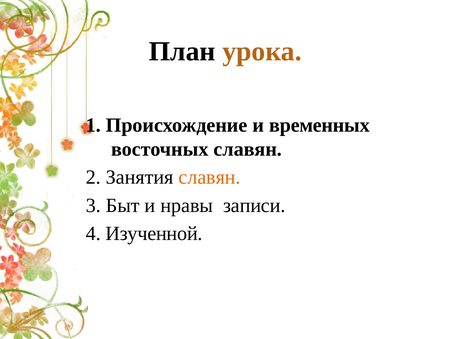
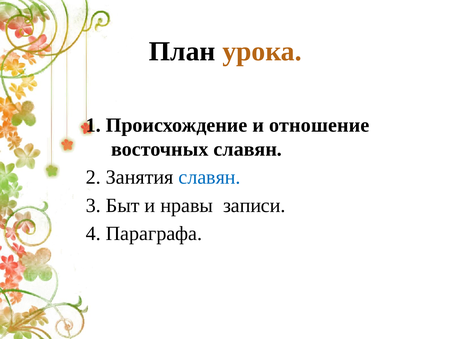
временных: временных -> отношение
славян at (210, 177) colour: orange -> blue
Изученной: Изученной -> Параграфа
